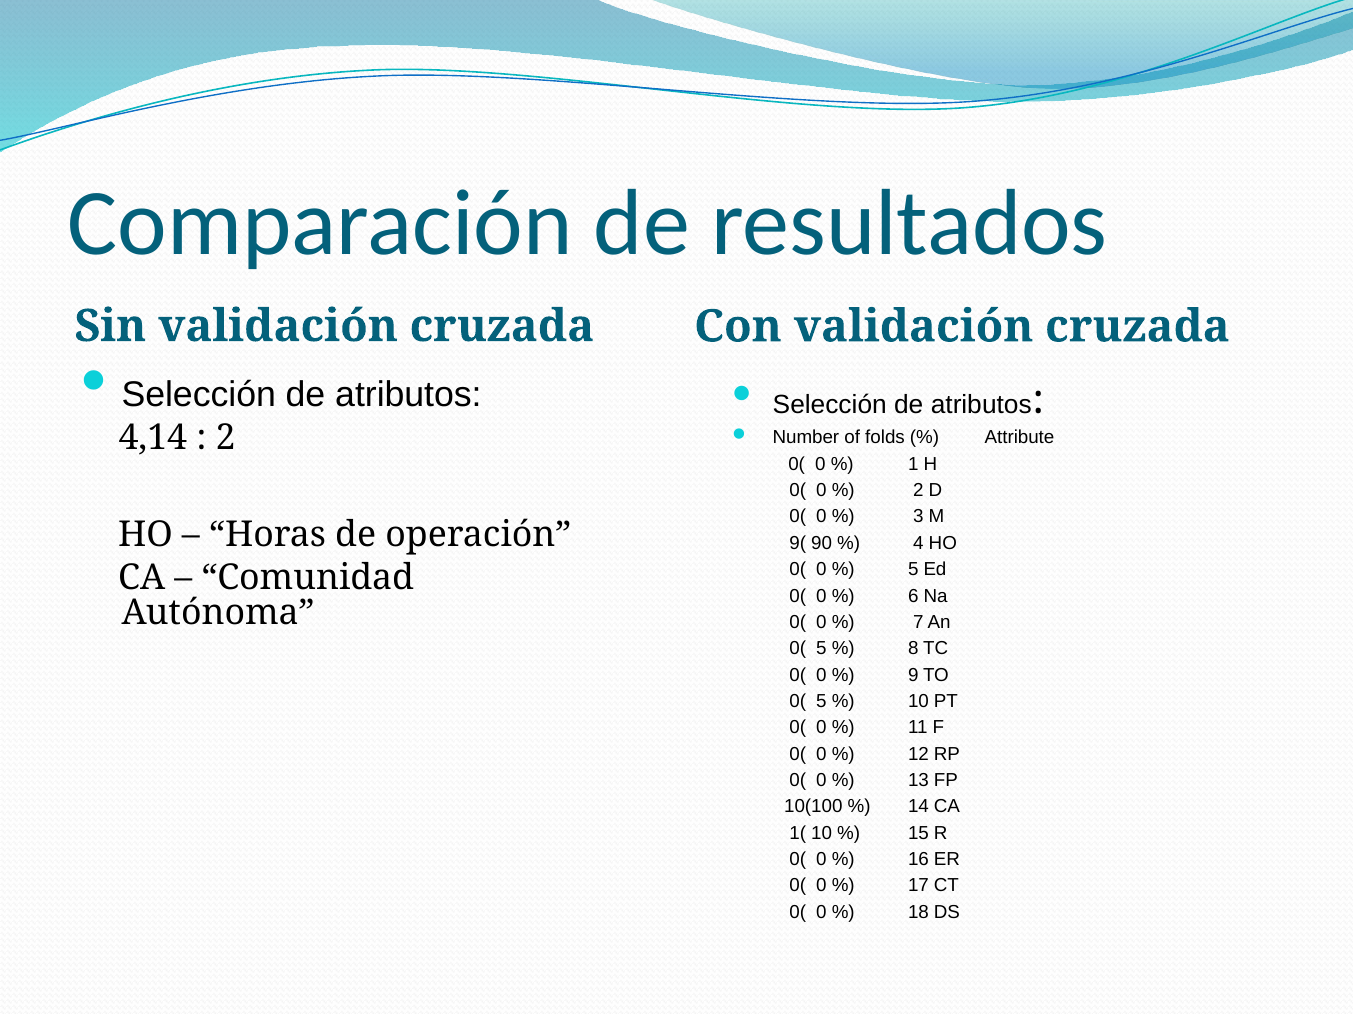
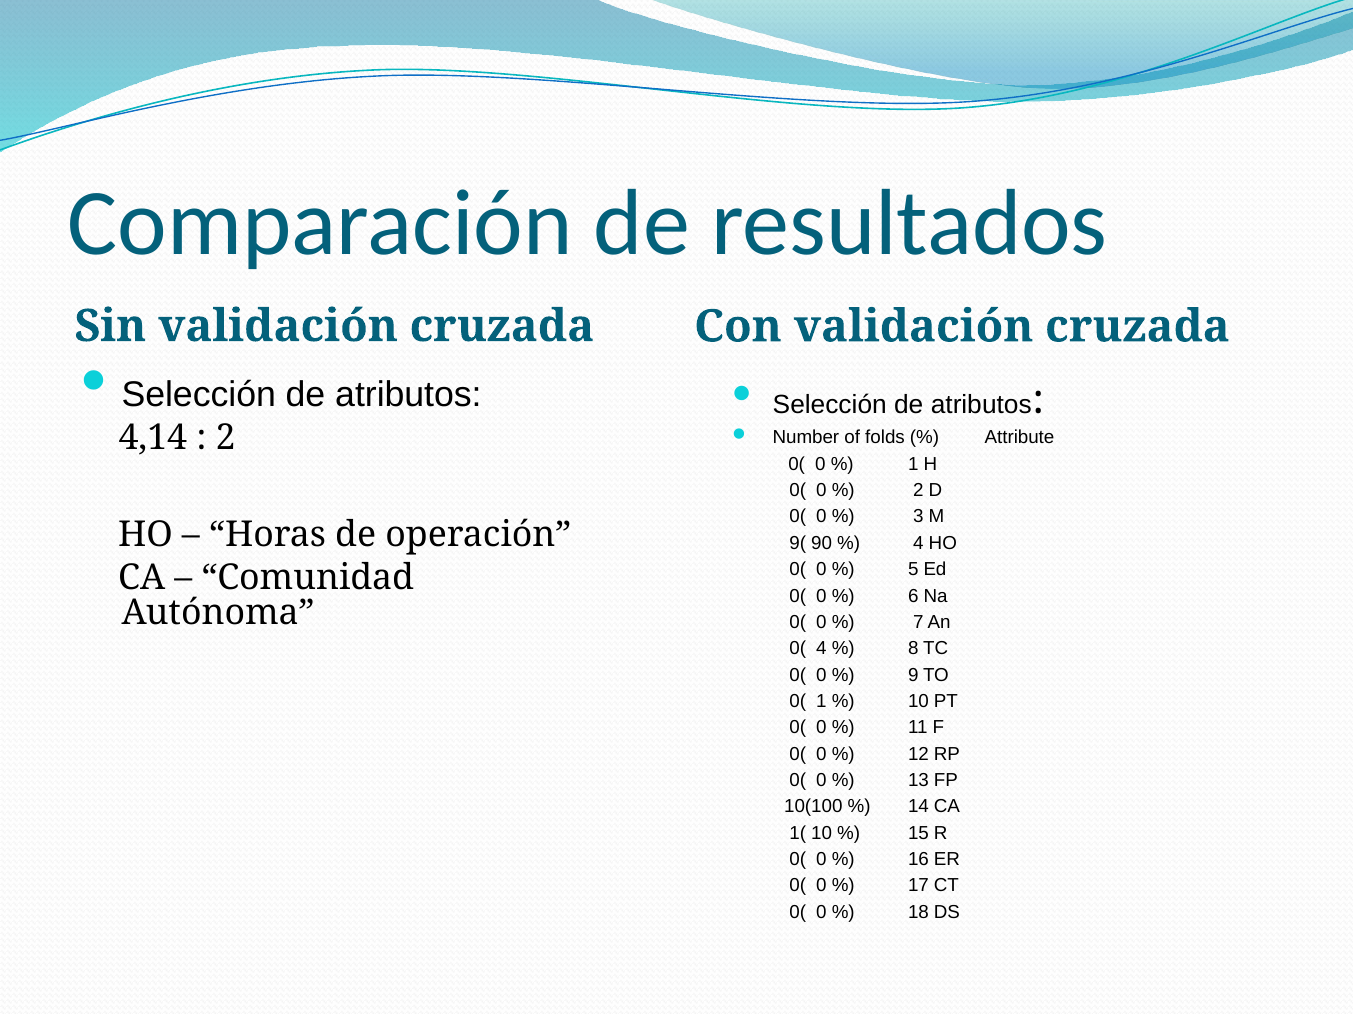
5 at (821, 649): 5 -> 4
5 at (821, 702): 5 -> 1
